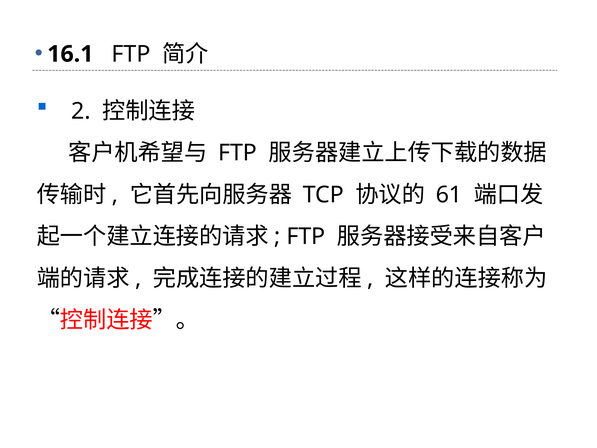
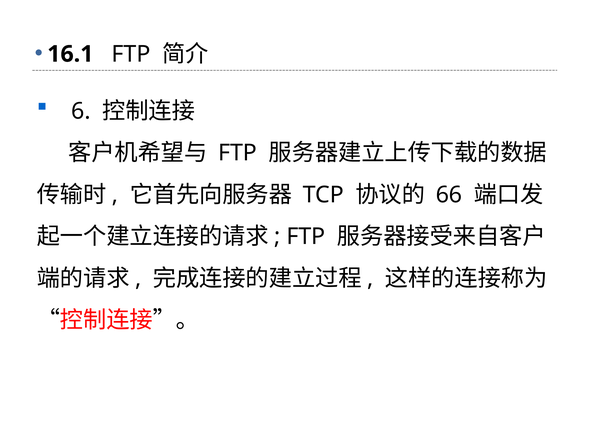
2: 2 -> 6
61: 61 -> 66
